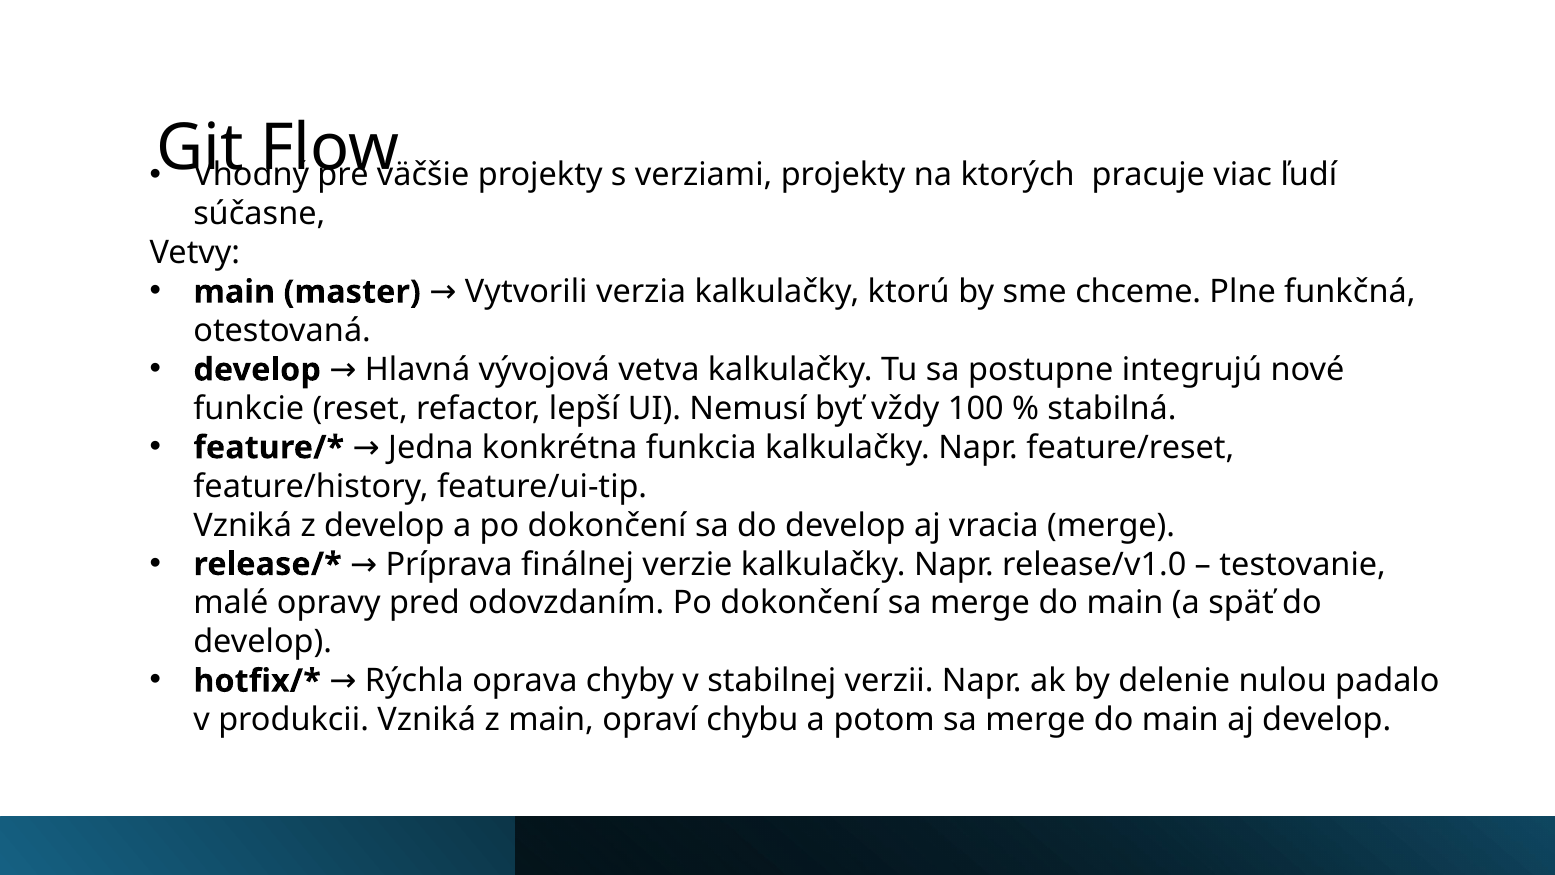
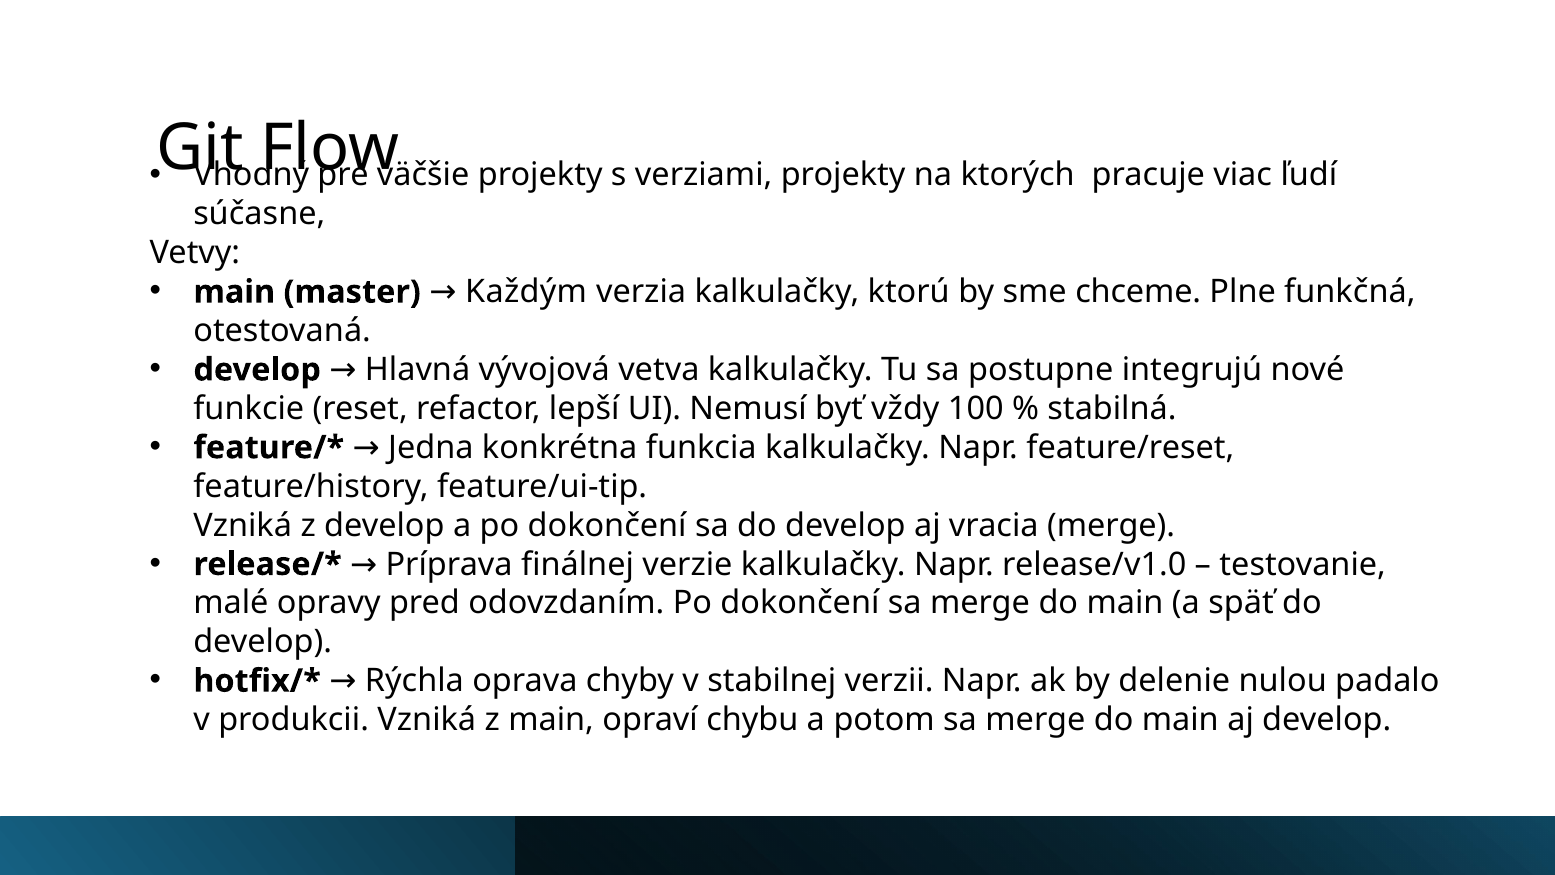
Vytvorili: Vytvorili -> Každým
